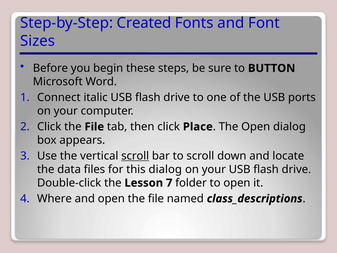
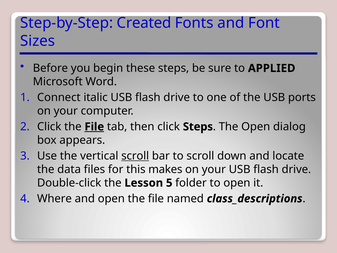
BUTTON: BUTTON -> APPLIED
File at (94, 127) underline: none -> present
click Place: Place -> Steps
this dialog: dialog -> makes
7: 7 -> 5
